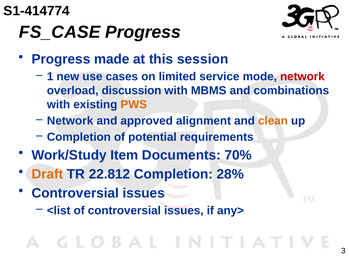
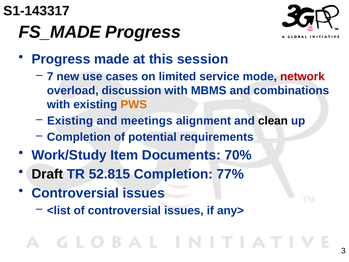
S1-414774: S1-414774 -> S1-143317
FS_CASE: FS_CASE -> FS_MADE
1: 1 -> 7
Network at (70, 121): Network -> Existing
approved: approved -> meetings
clean colour: orange -> black
Draft colour: orange -> black
22.812: 22.812 -> 52.815
28%: 28% -> 77%
